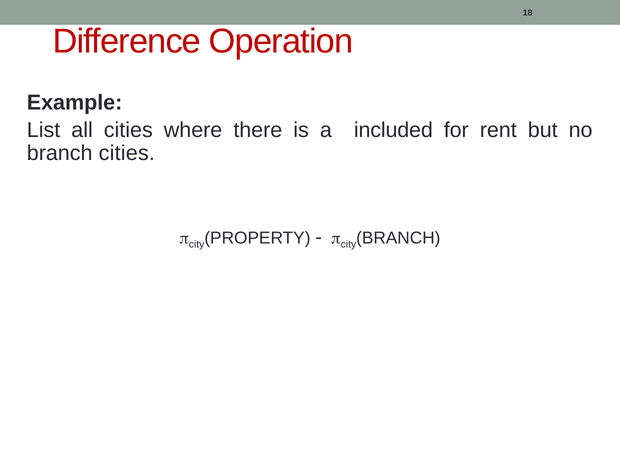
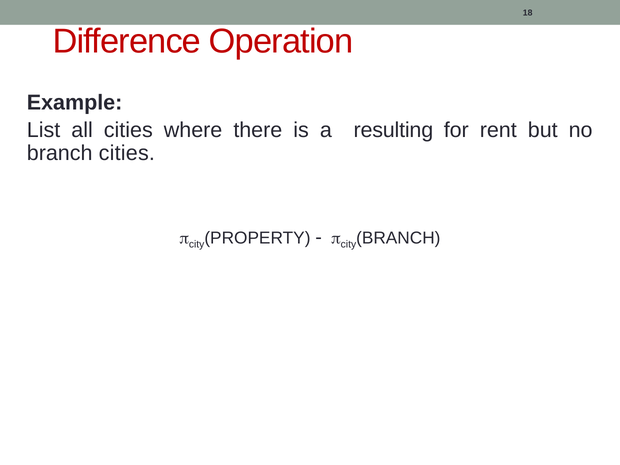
included: included -> resulting
